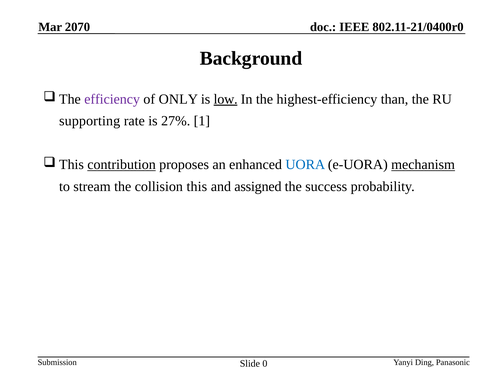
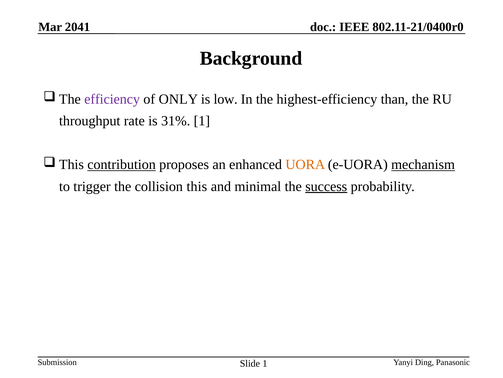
2070: 2070 -> 2041
low underline: present -> none
supporting: supporting -> throughput
27%: 27% -> 31%
UORA colour: blue -> orange
stream: stream -> trigger
assigned: assigned -> minimal
success underline: none -> present
Slide 0: 0 -> 1
